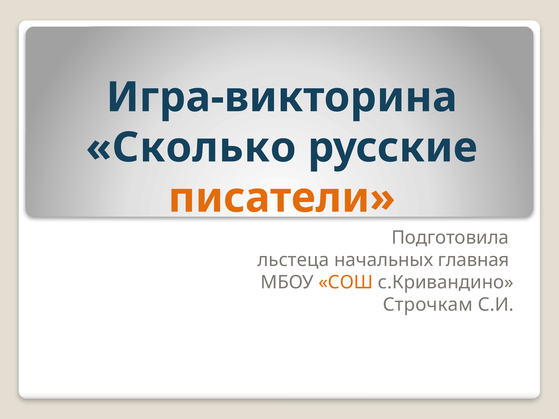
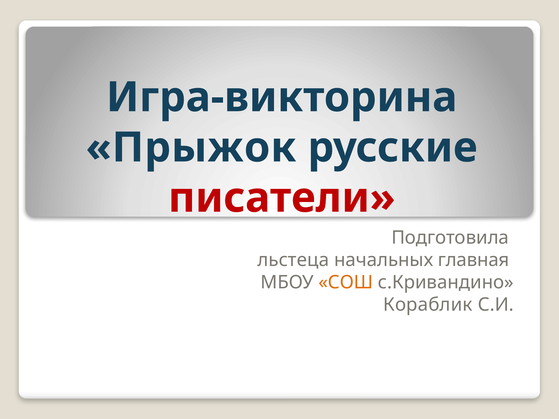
Сколько: Сколько -> Прыжок
писатели colour: orange -> red
Строчкам: Строчкам -> Кораблик
